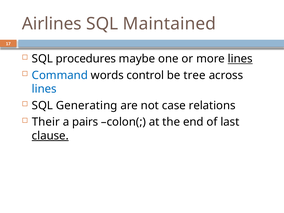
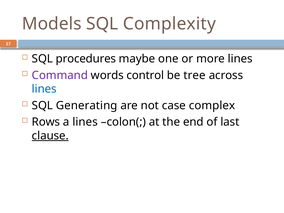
Airlines: Airlines -> Models
Maintained: Maintained -> Complexity
lines at (240, 59) underline: present -> none
Command colour: blue -> purple
relations: relations -> complex
Their: Their -> Rows
a pairs: pairs -> lines
